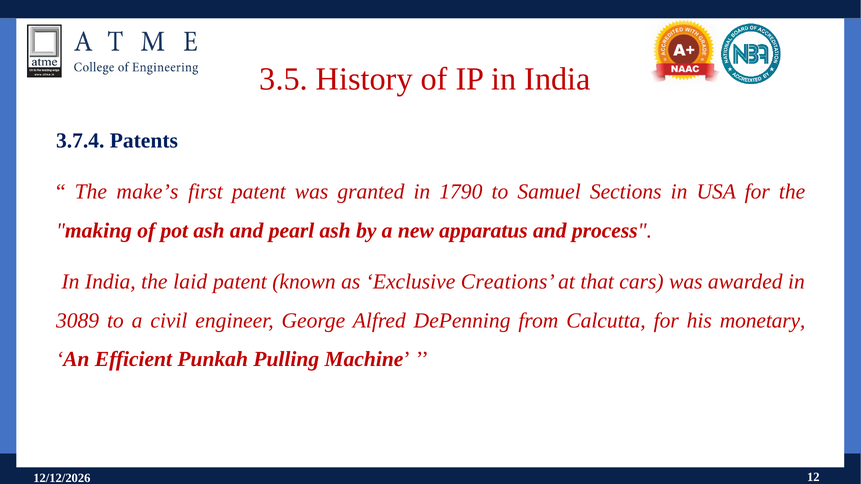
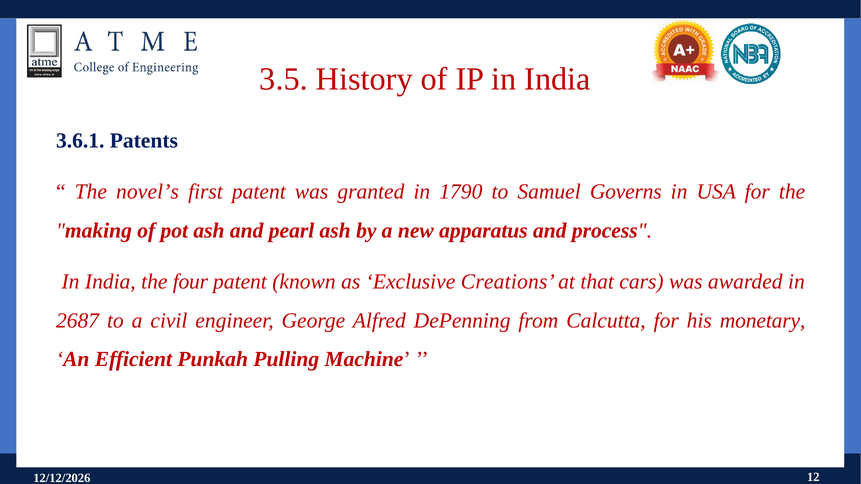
3.7.4: 3.7.4 -> 3.6.1
make’s: make’s -> novel’s
Sections: Sections -> Governs
laid: laid -> four
3089: 3089 -> 2687
